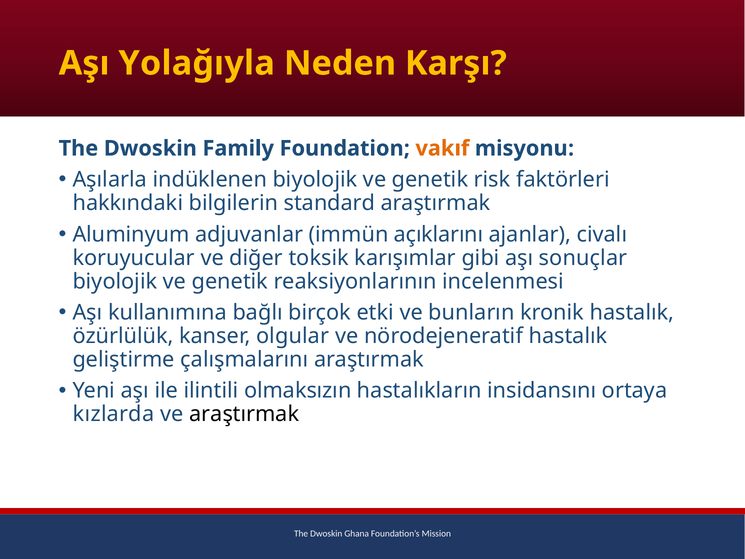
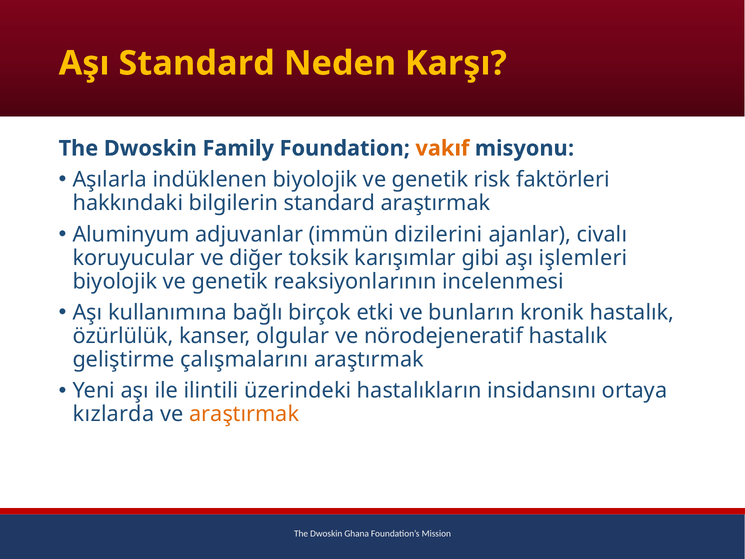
Aşı Yolağıyla: Yolağıyla -> Standard
açıklarını: açıklarını -> dizilerini
sonuçlar: sonuçlar -> işlemleri
olmaksızın: olmaksızın -> üzerindeki
araştırmak at (244, 414) colour: black -> orange
